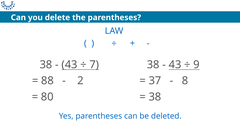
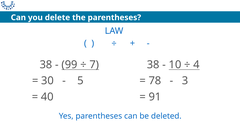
43 at (70, 65): 43 -> 99
43 at (175, 65): 43 -> 10
9: 9 -> 4
88: 88 -> 30
2: 2 -> 5
37: 37 -> 78
8: 8 -> 3
80: 80 -> 40
38 at (155, 97): 38 -> 91
